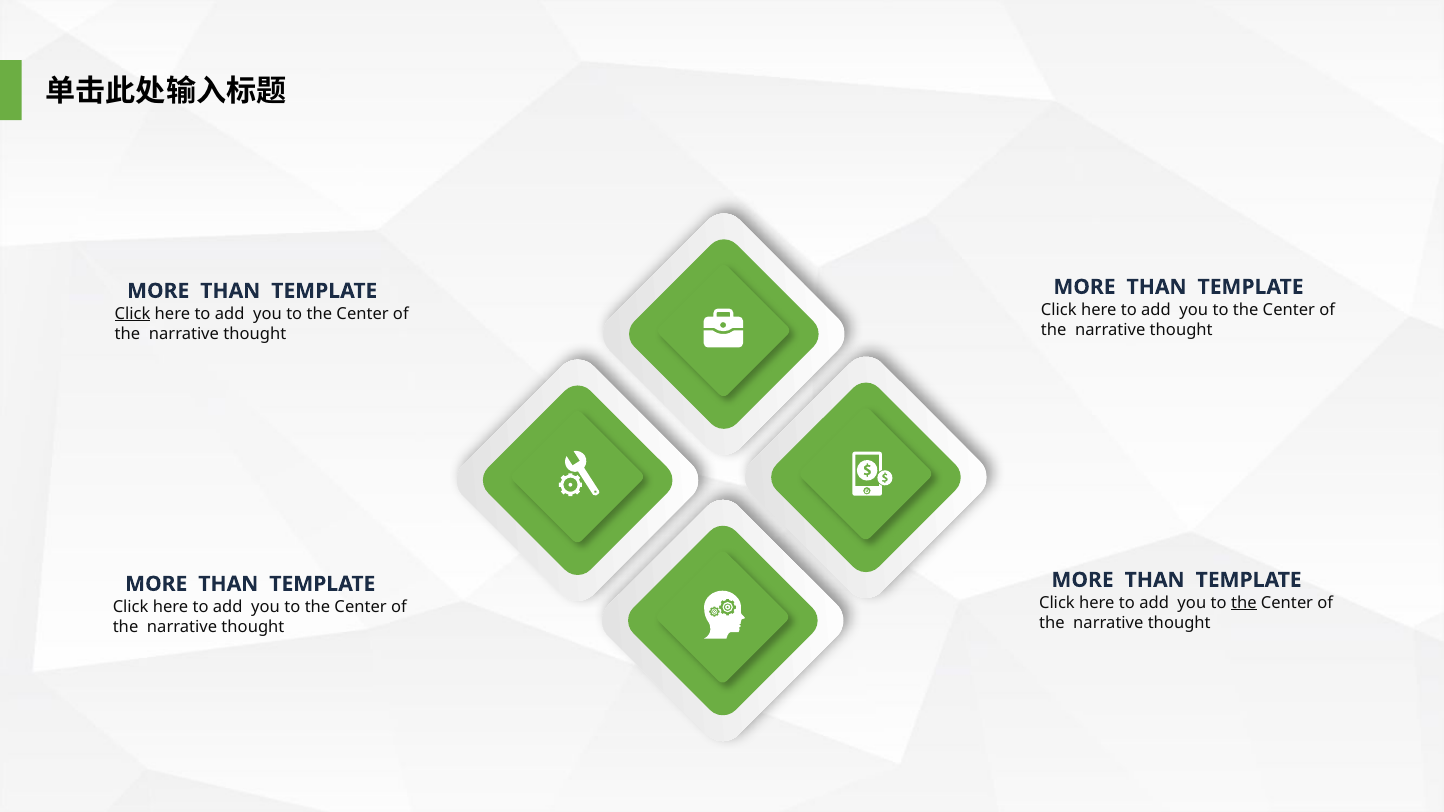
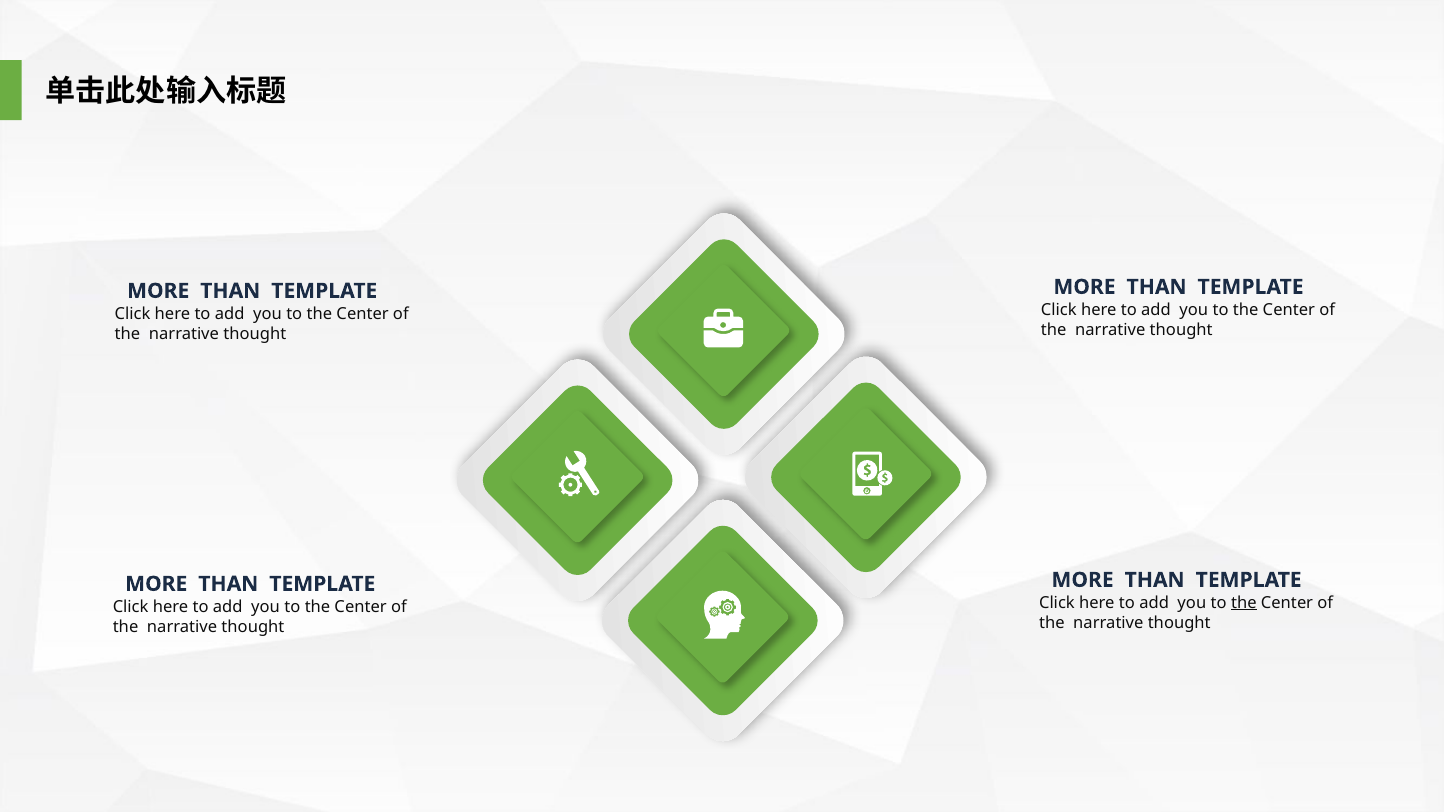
Click at (133, 314) underline: present -> none
